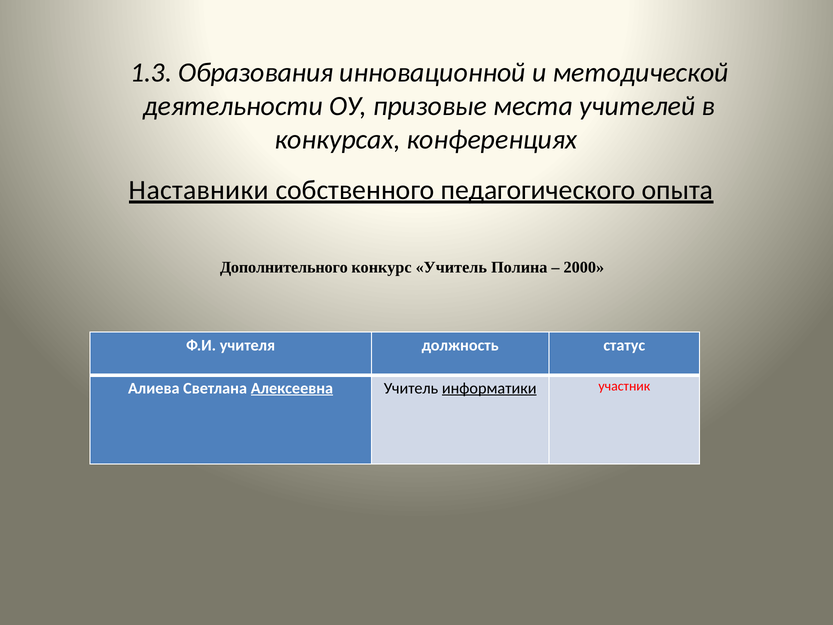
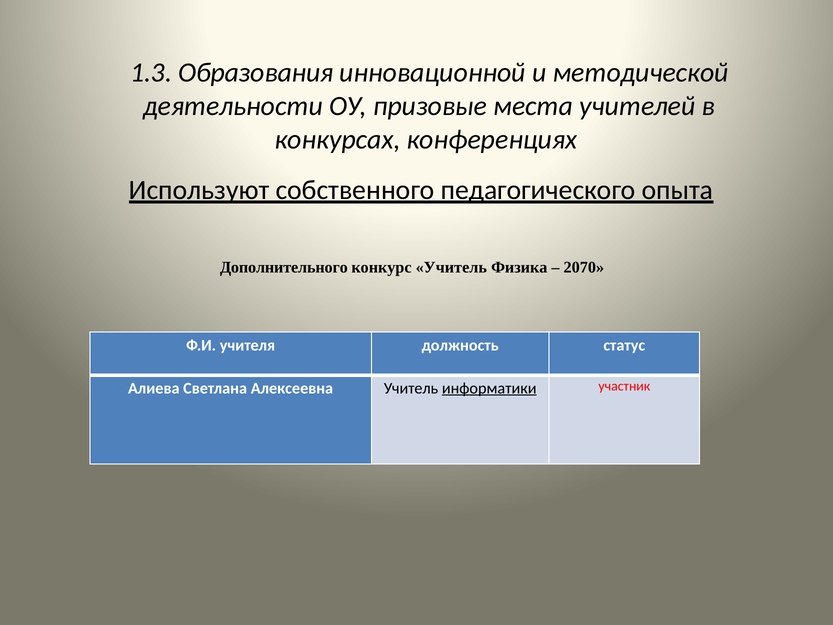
Наставники: Наставники -> Используют
Полина: Полина -> Физика
2000: 2000 -> 2070
Алексеевна underline: present -> none
